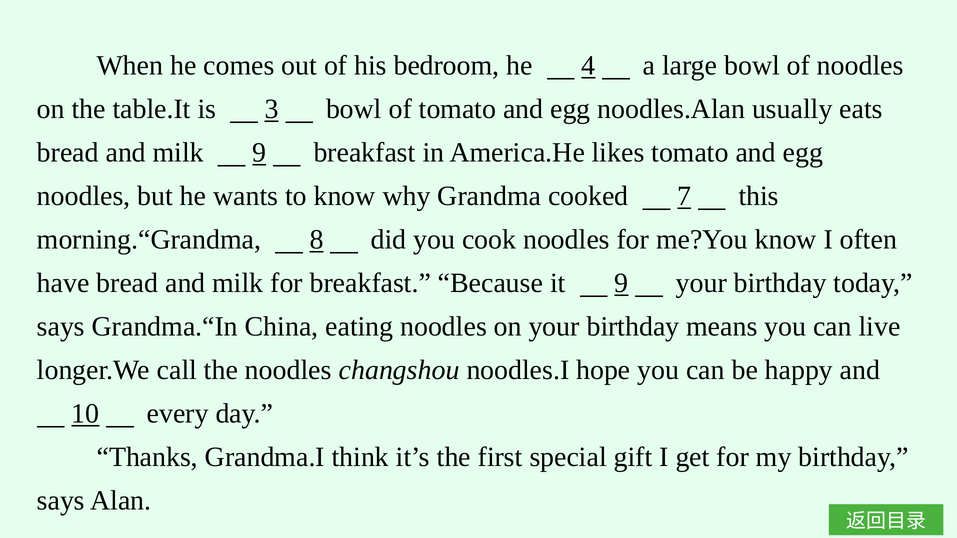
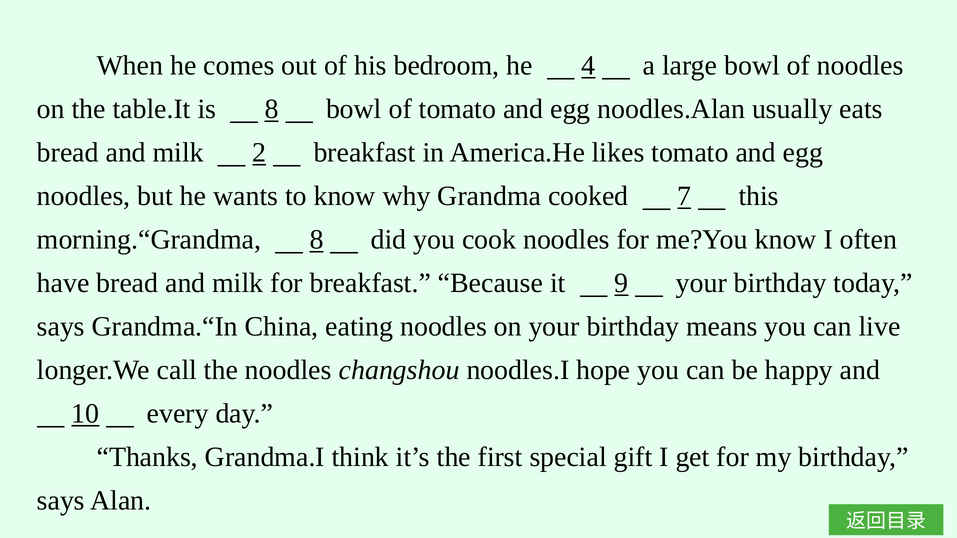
is 3: 3 -> 8
milk 9: 9 -> 2
